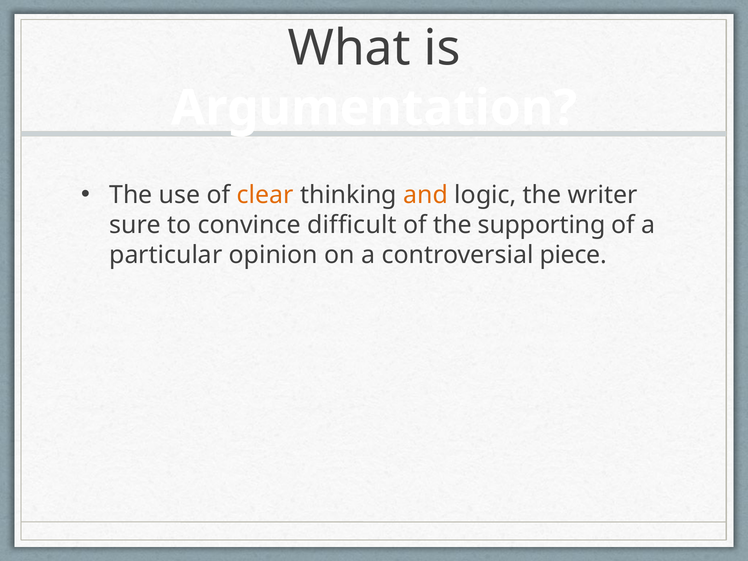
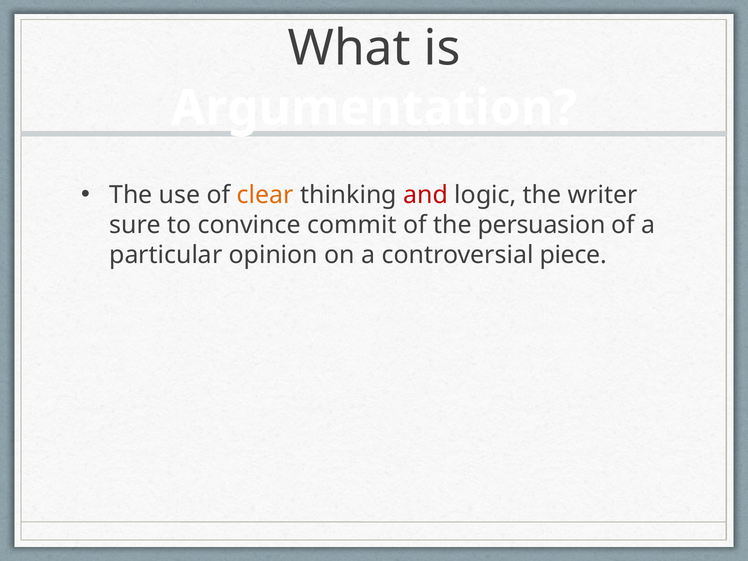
and colour: orange -> red
difficult: difficult -> commit
supporting: supporting -> persuasion
